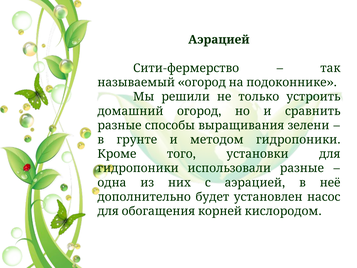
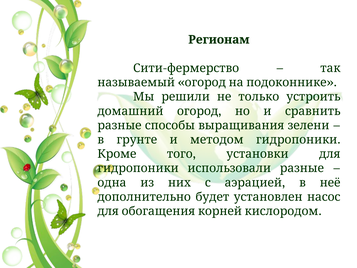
Аэрацией at (219, 40): Аэрацией -> Регионам
